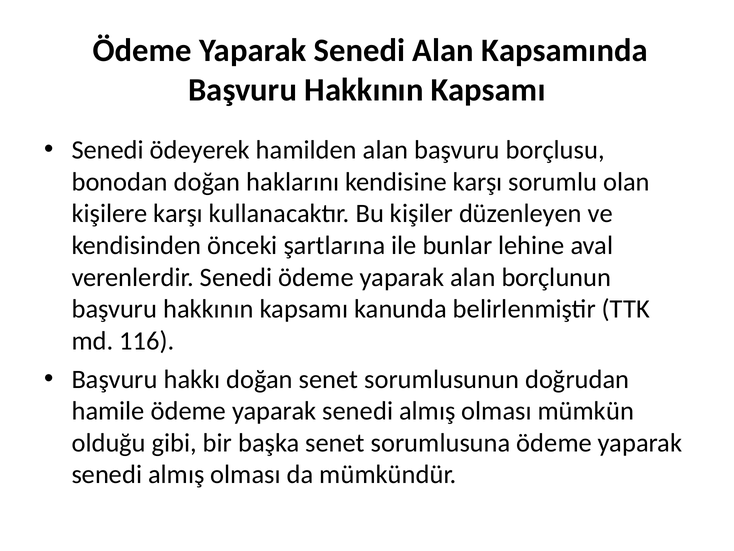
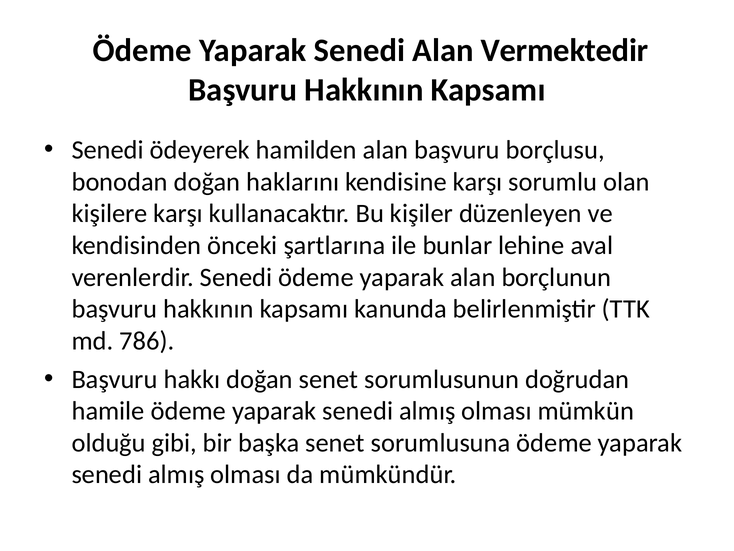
Kapsamında: Kapsamında -> Vermektedir
116: 116 -> 786
